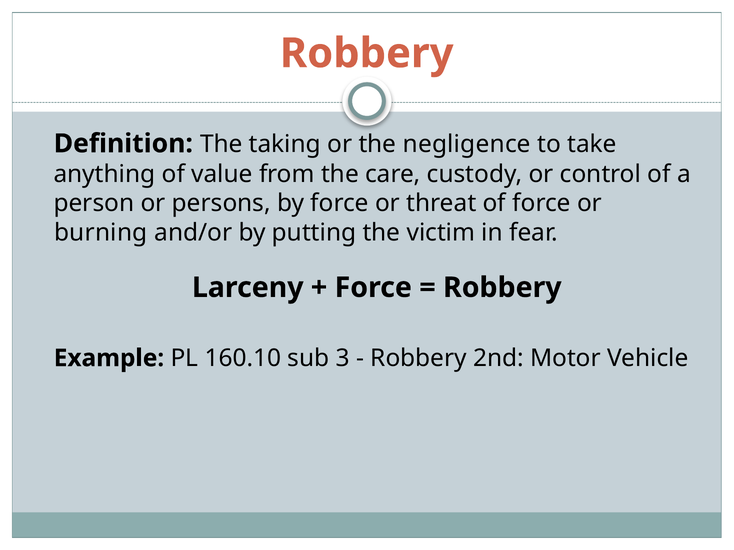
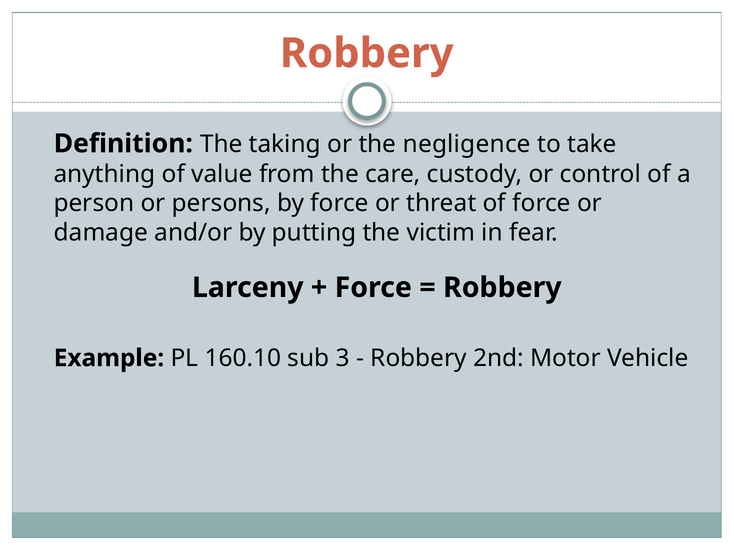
burning: burning -> damage
